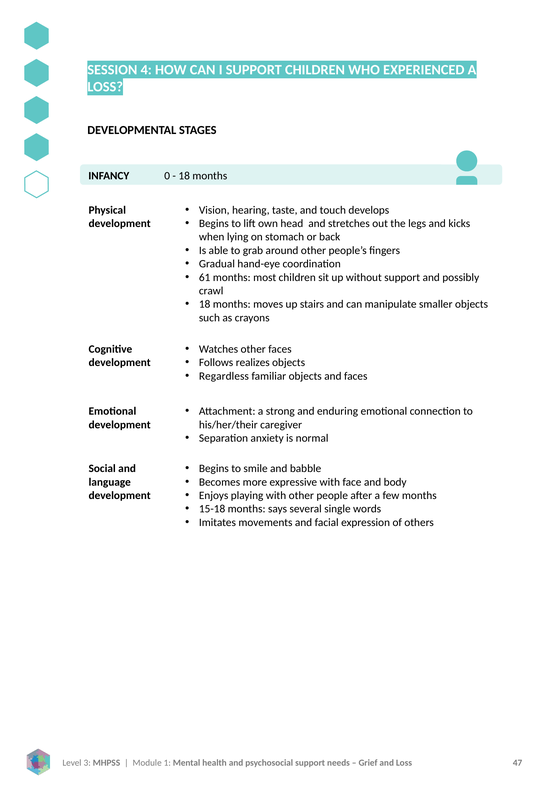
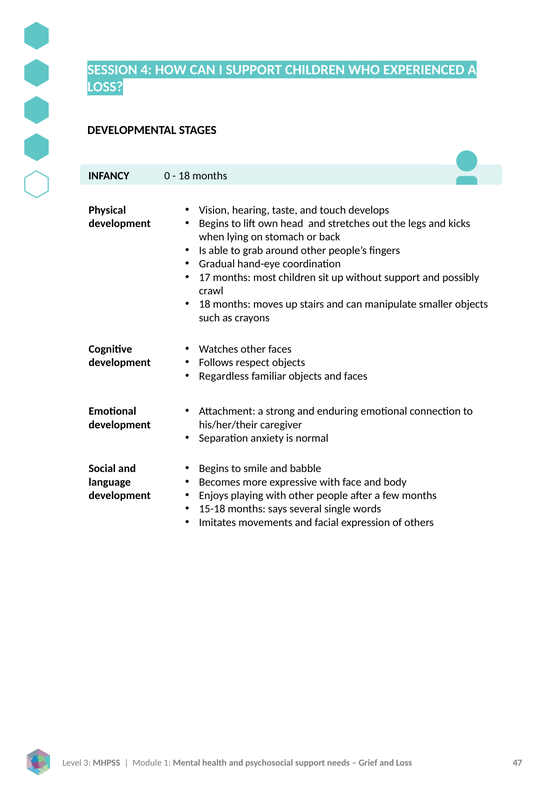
61: 61 -> 17
realizes: realizes -> respect
